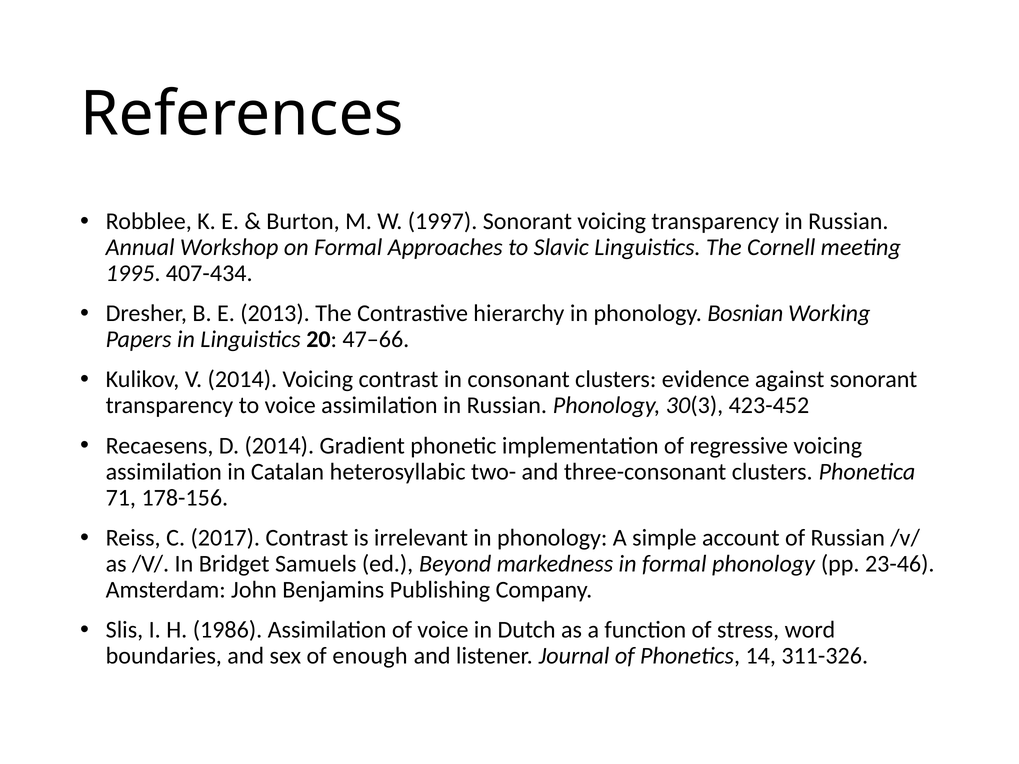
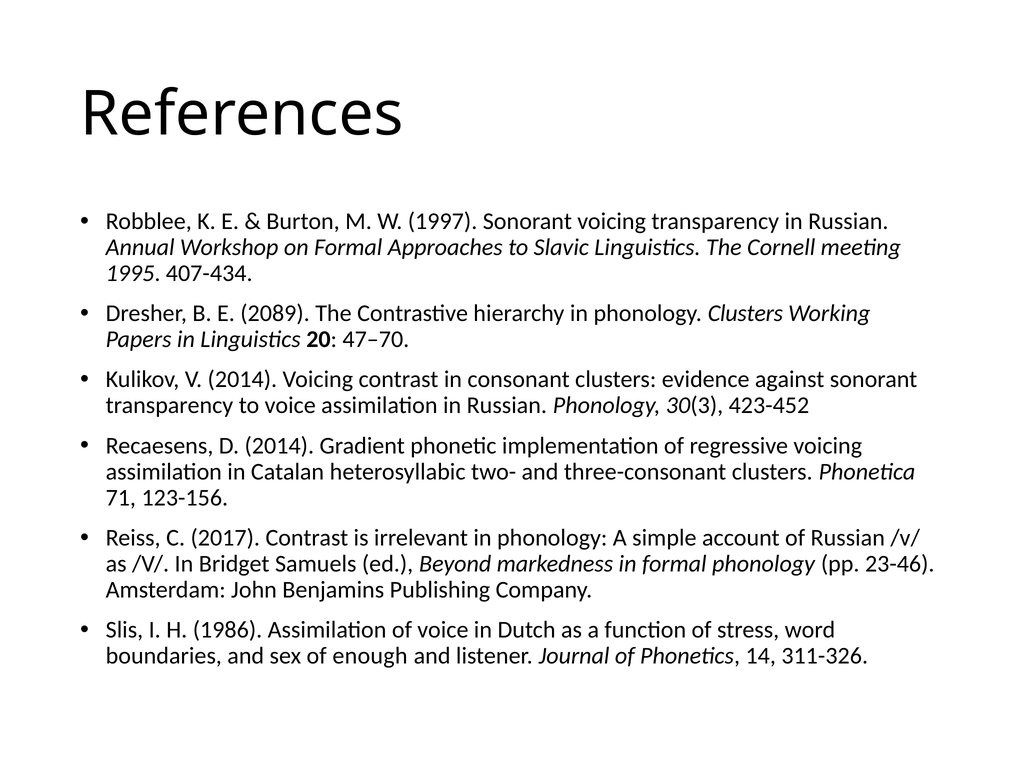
2013: 2013 -> 2089
phonology Bosnian: Bosnian -> Clusters
47–66: 47–66 -> 47–70
178-156: 178-156 -> 123-156
